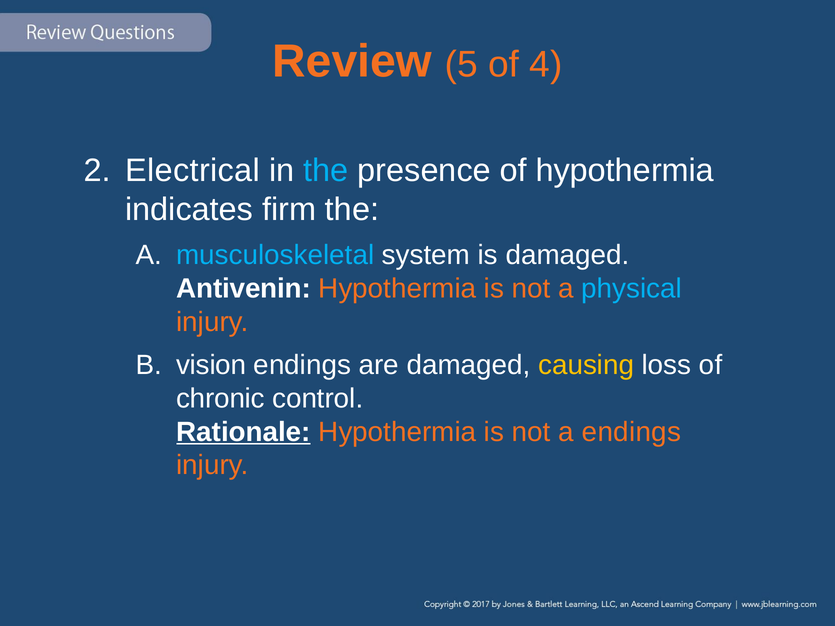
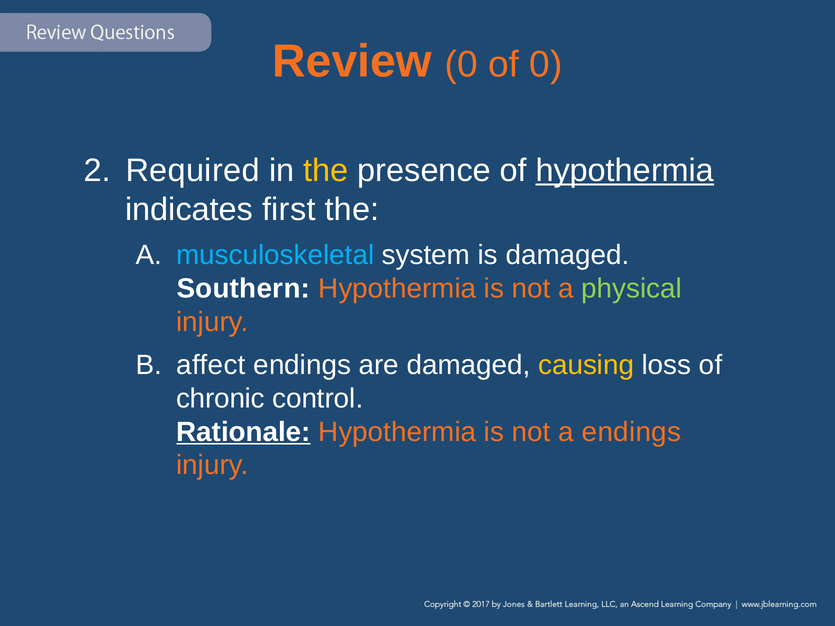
Review 5: 5 -> 0
of 4: 4 -> 0
Electrical: Electrical -> Required
the at (326, 171) colour: light blue -> yellow
hypothermia at (625, 171) underline: none -> present
firm: firm -> first
Antivenin: Antivenin -> Southern
physical colour: light blue -> light green
vision: vision -> affect
